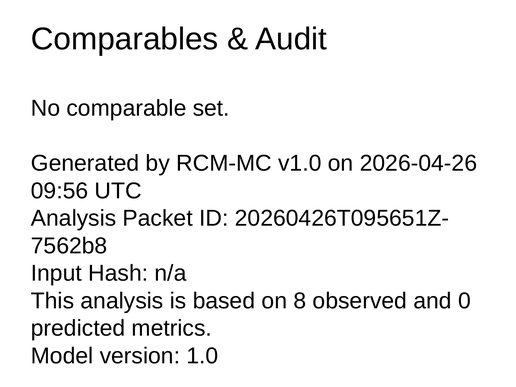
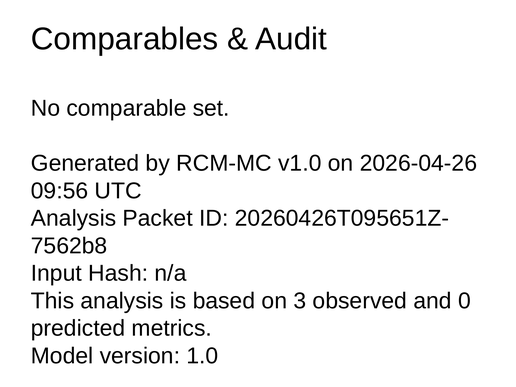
8: 8 -> 3
